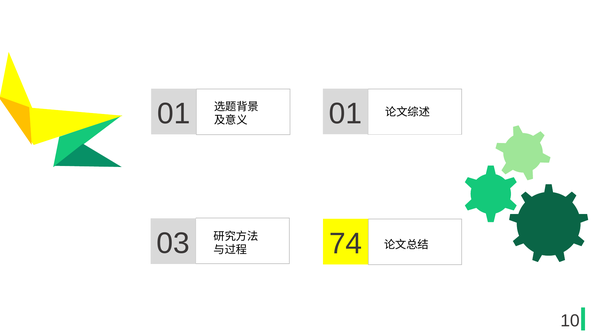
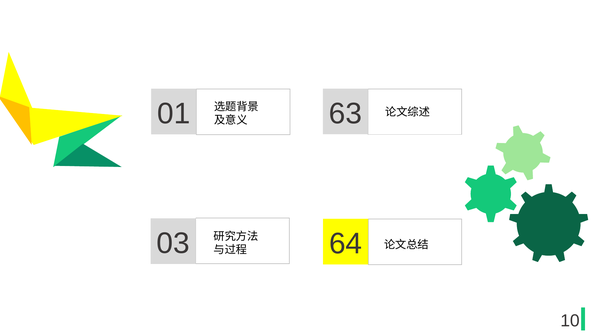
01 at (345, 114): 01 -> 63
74: 74 -> 64
